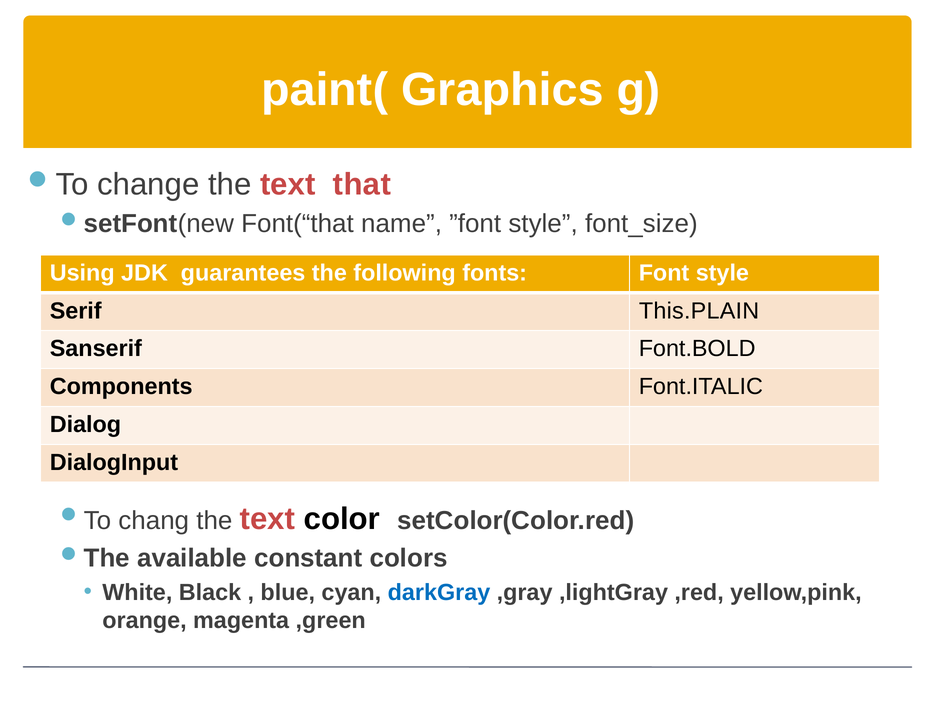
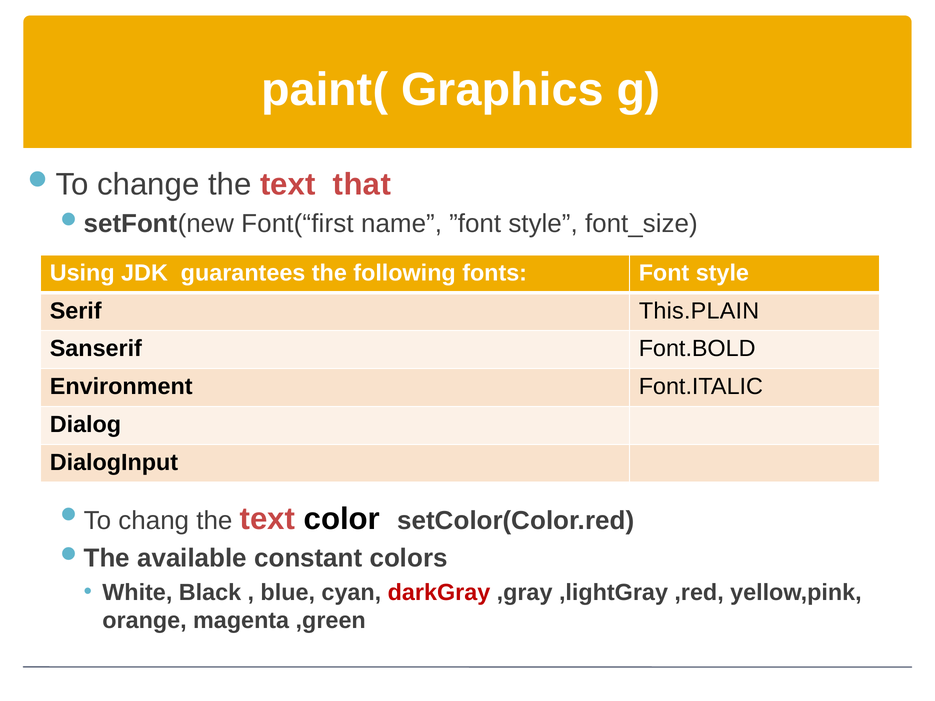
Font(“that: Font(“that -> Font(“first
Components: Components -> Environment
darkGray colour: blue -> red
